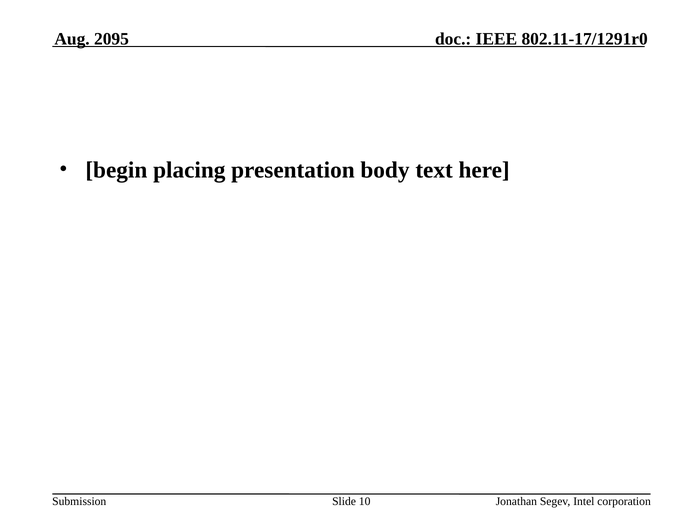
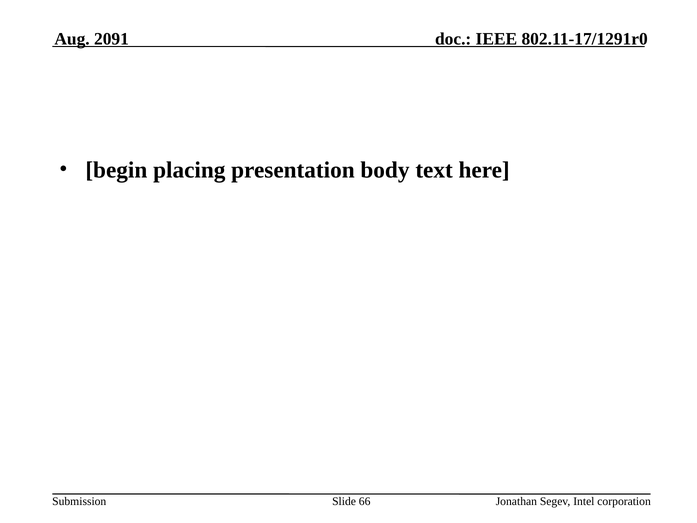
2095: 2095 -> 2091
10: 10 -> 66
